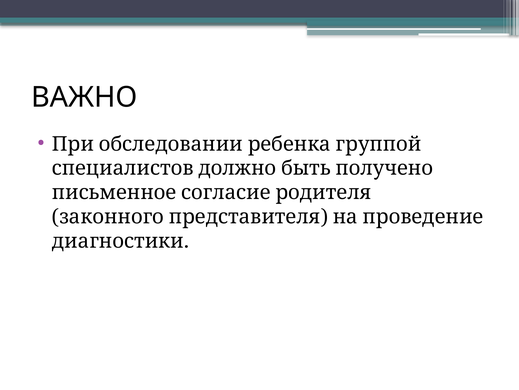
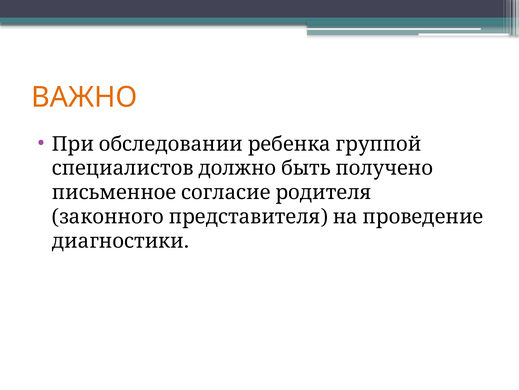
ВАЖНО colour: black -> orange
